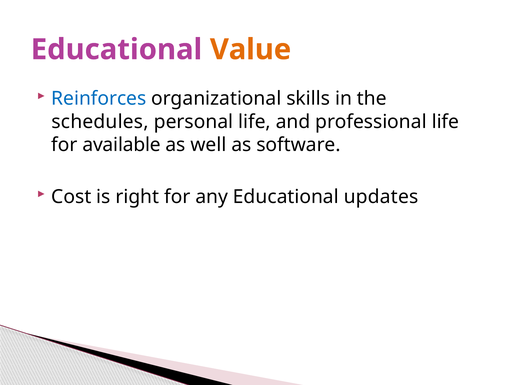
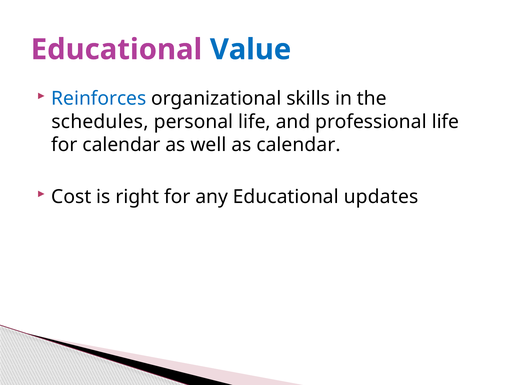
Value colour: orange -> blue
for available: available -> calendar
as software: software -> calendar
